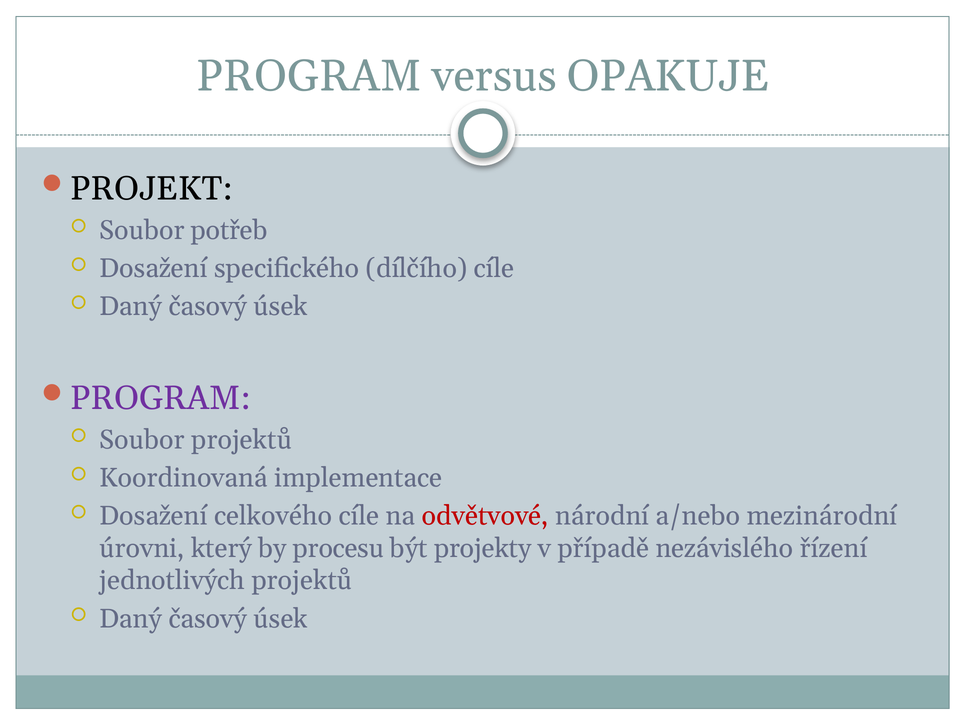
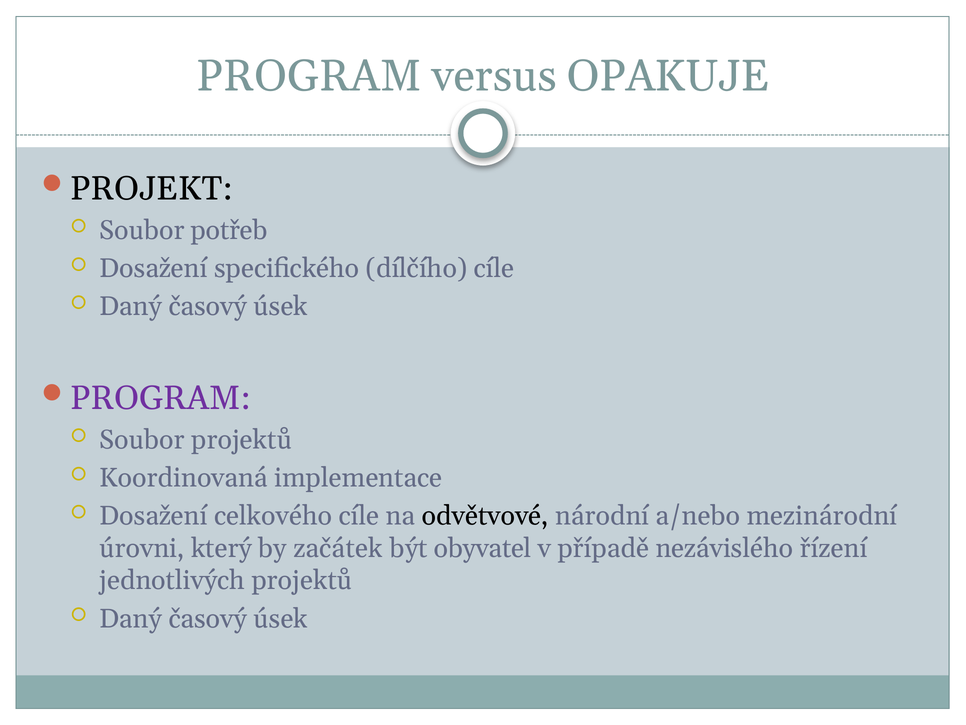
odvětvové colour: red -> black
procesu: procesu -> začátek
projekty: projekty -> obyvatel
